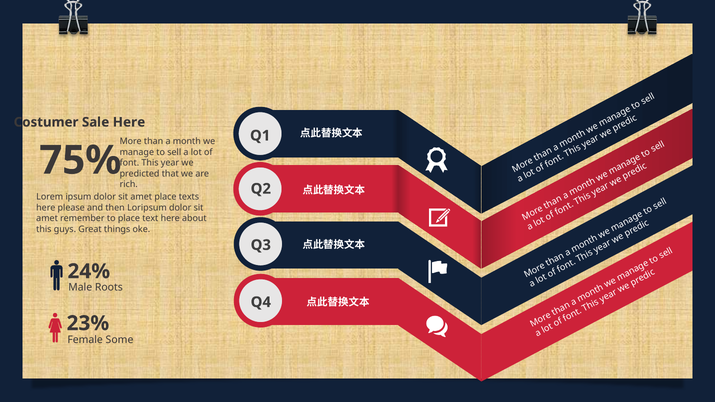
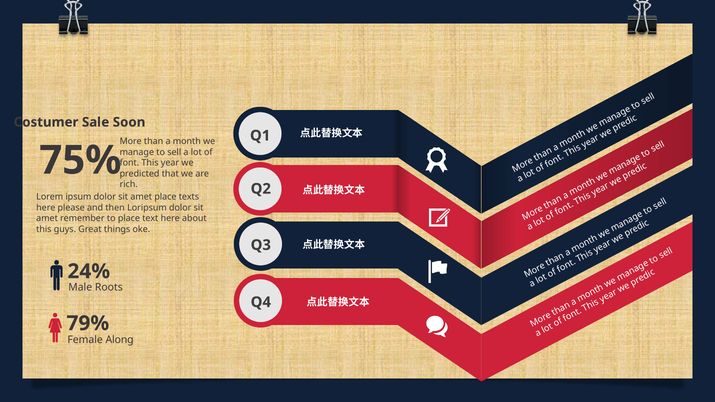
Sale Here: Here -> Soon
23%: 23% -> 79%
Some: Some -> Along
